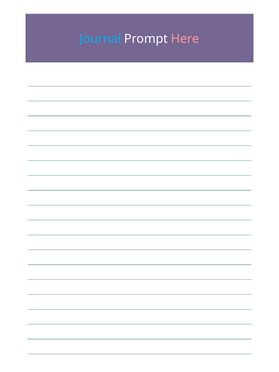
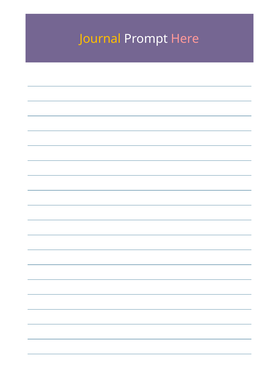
Journal colour: light blue -> yellow
